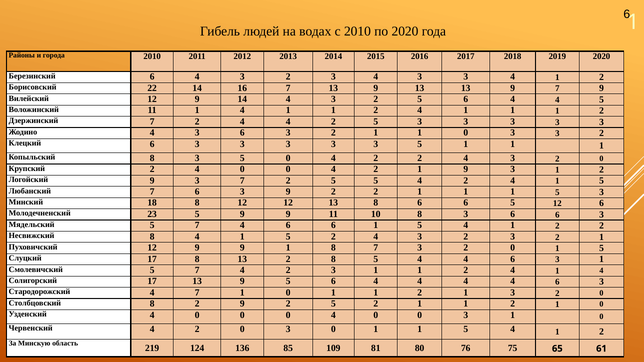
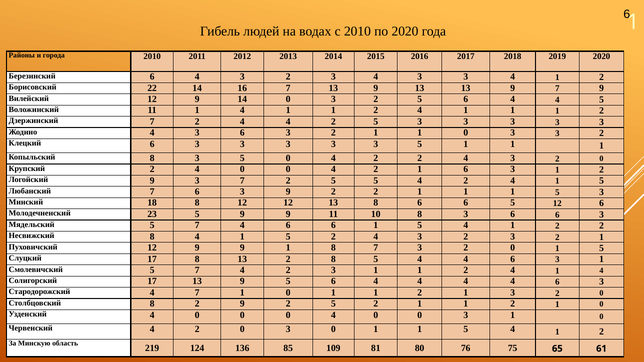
14 4: 4 -> 0
1 9: 9 -> 6
